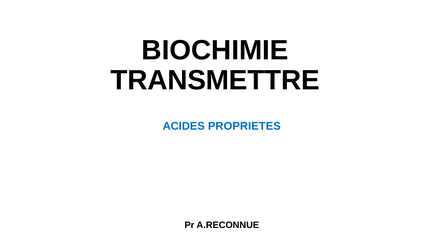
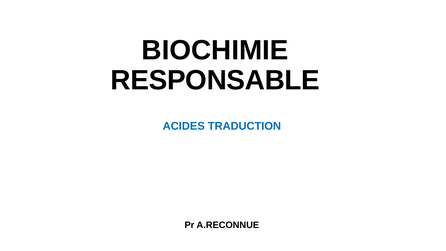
TRANSMETTRE: TRANSMETTRE -> RESPONSABLE
PROPRIETES: PROPRIETES -> TRADUCTION
